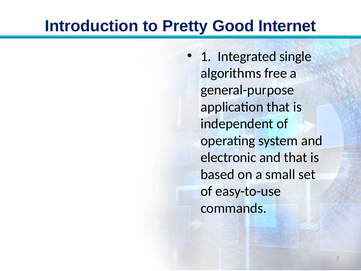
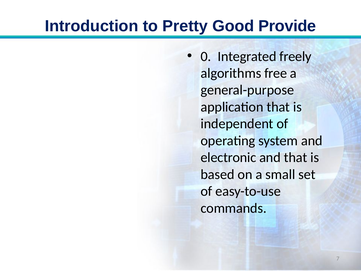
Internet: Internet -> Provide
1: 1 -> 0
single: single -> freely
